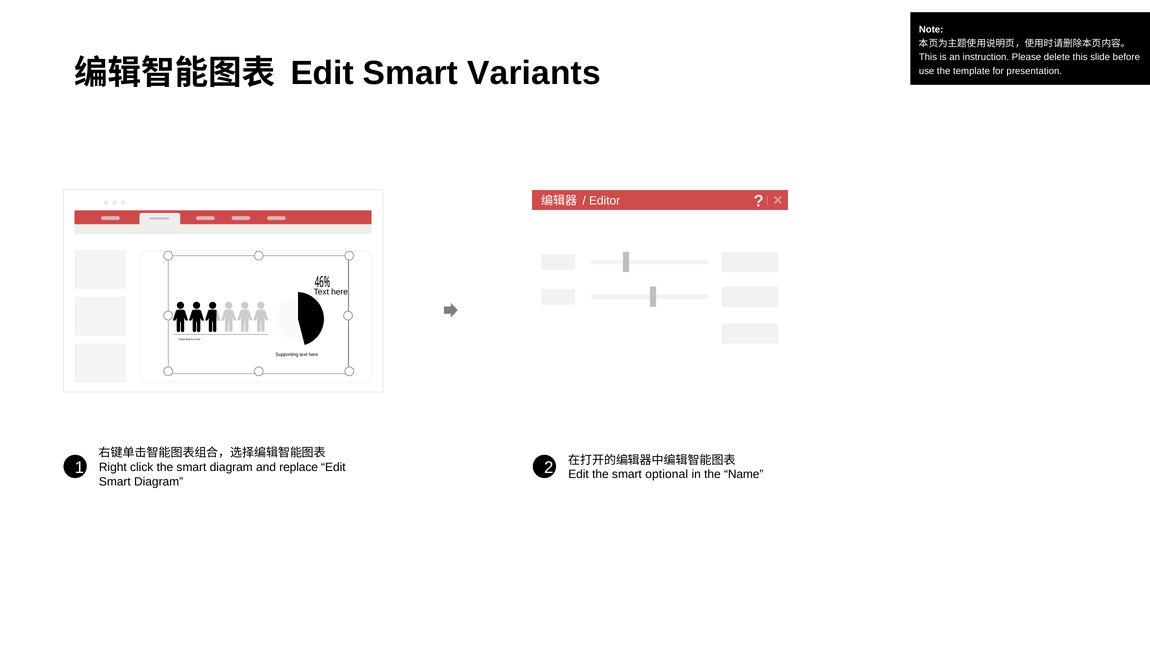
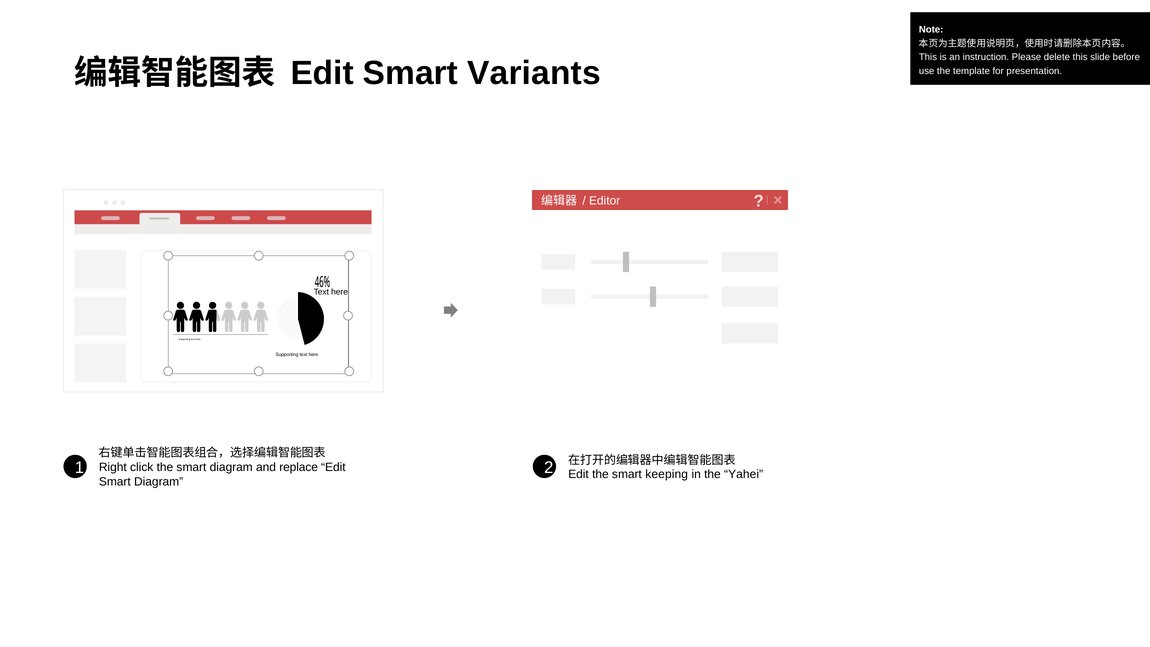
optional: optional -> keeping
Name: Name -> Yahei
